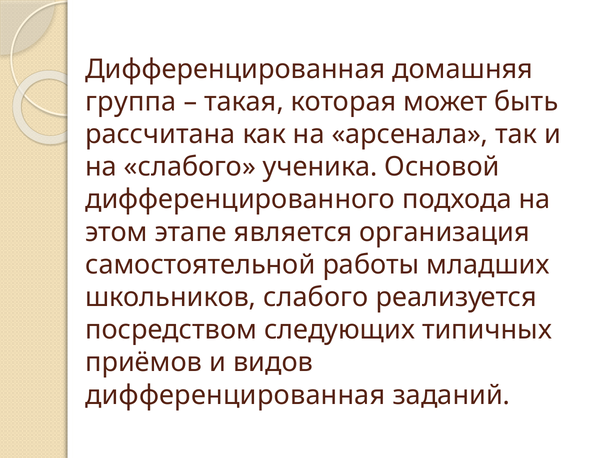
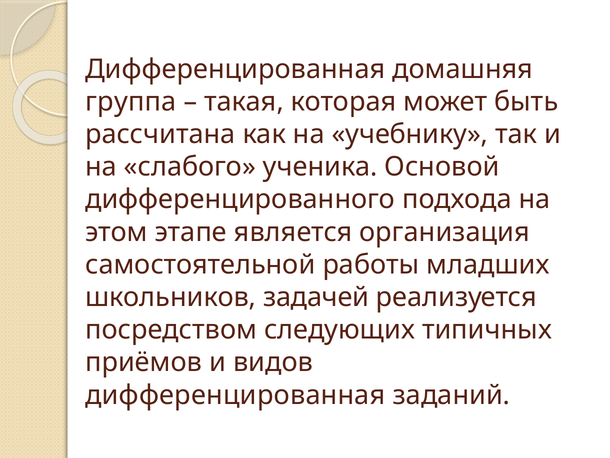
арсенала: арсенала -> учебнику
школьников слабого: слабого -> задачей
